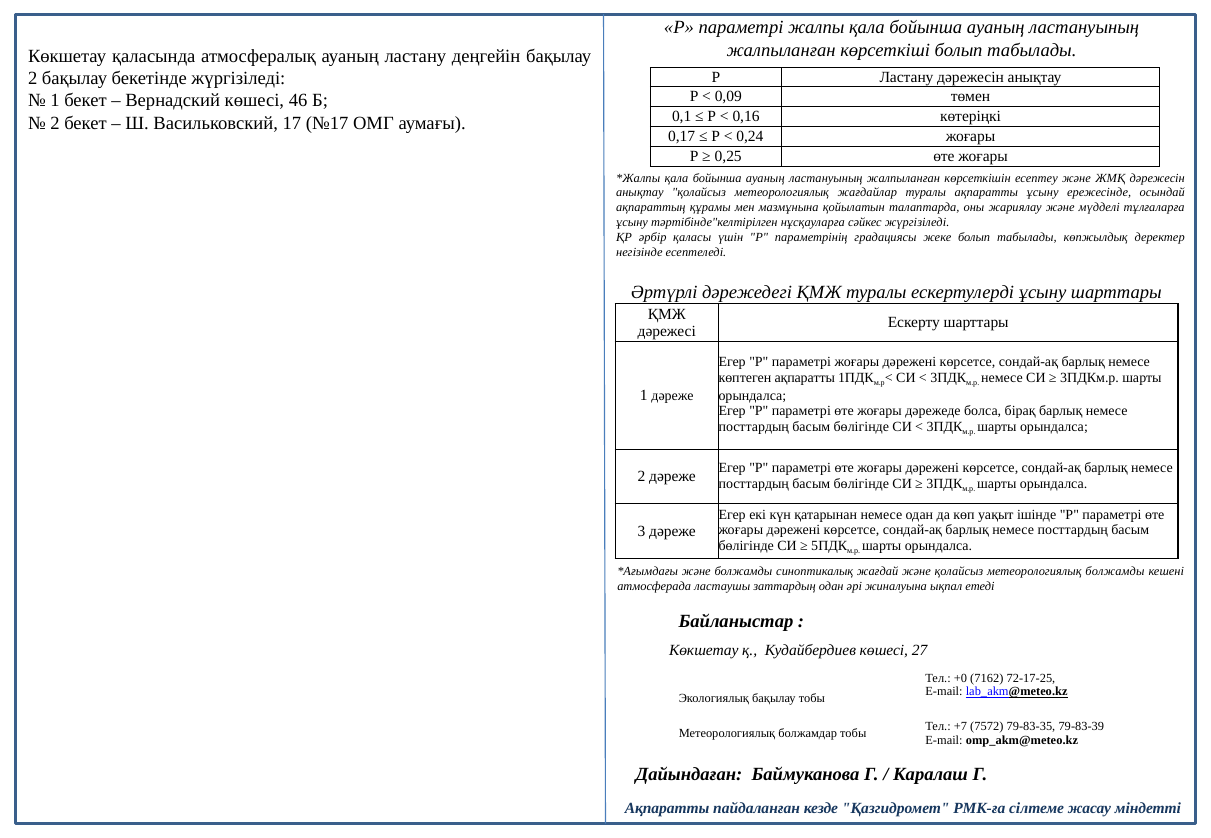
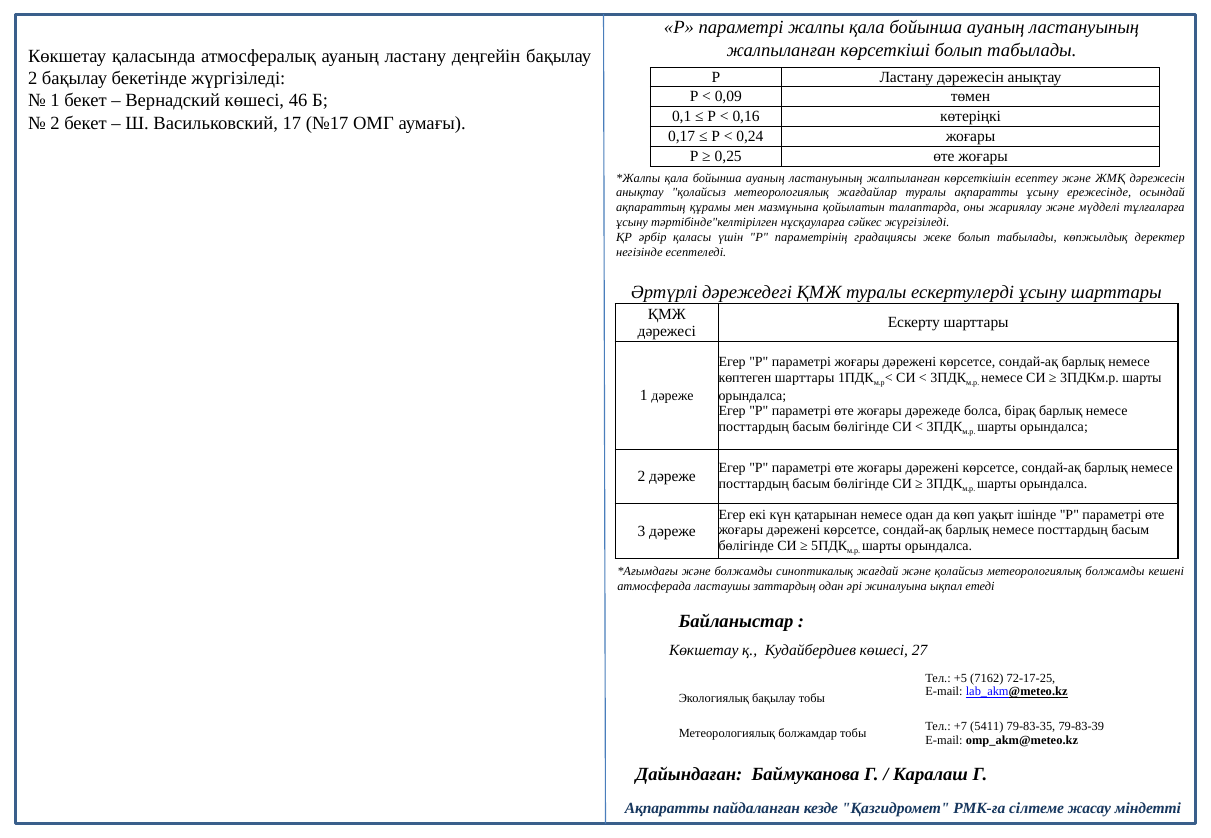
көптеген ақпаратты: ақпаратты -> шарттары
+0: +0 -> +5
7572: 7572 -> 5411
